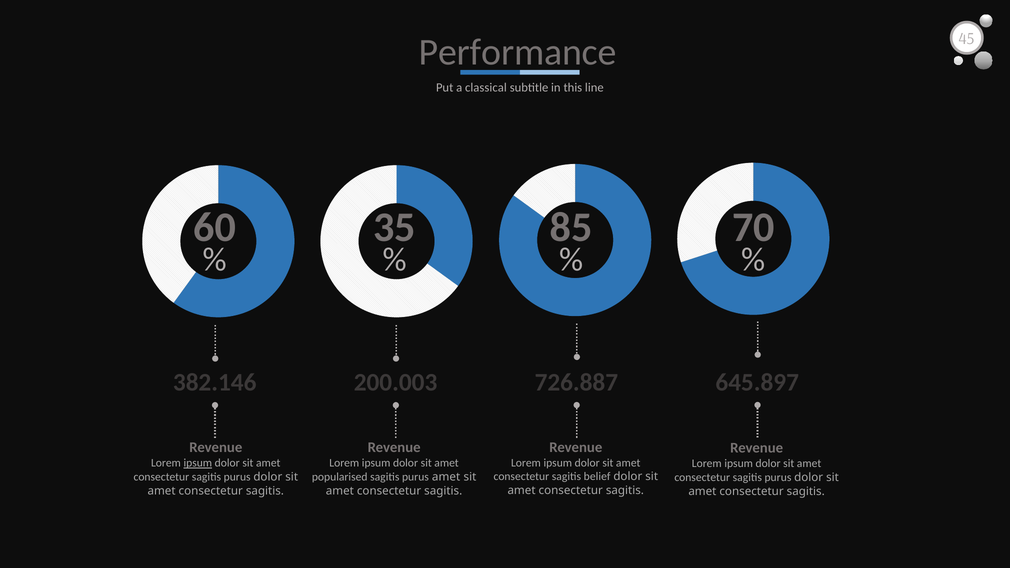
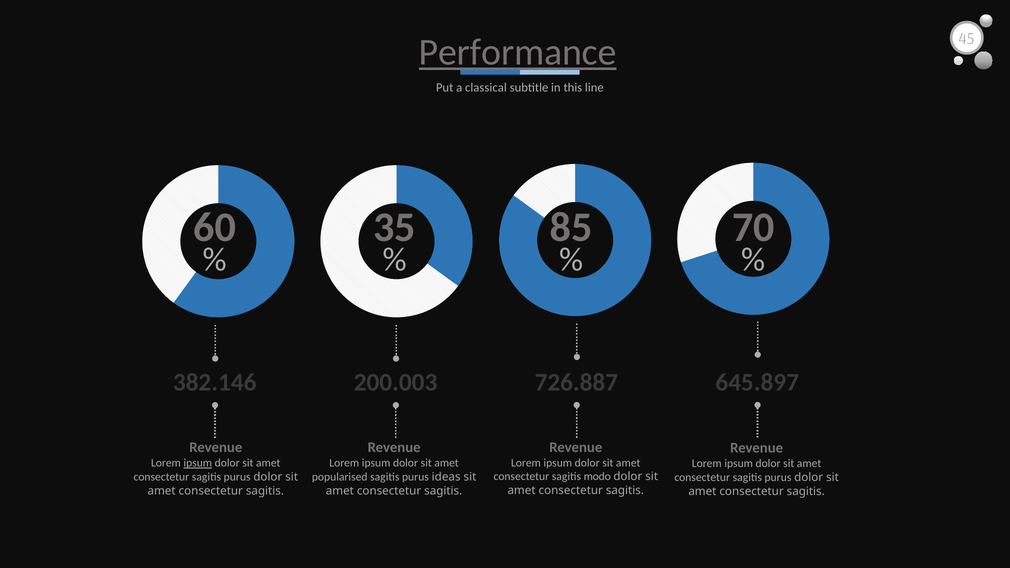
Performance underline: none -> present
belief: belief -> modo
purus amet: amet -> ideas
